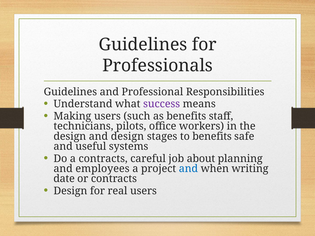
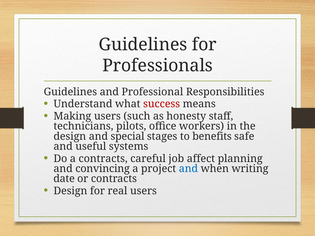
success colour: purple -> red
as benefits: benefits -> honesty
and design: design -> special
about: about -> affect
employees: employees -> convincing
